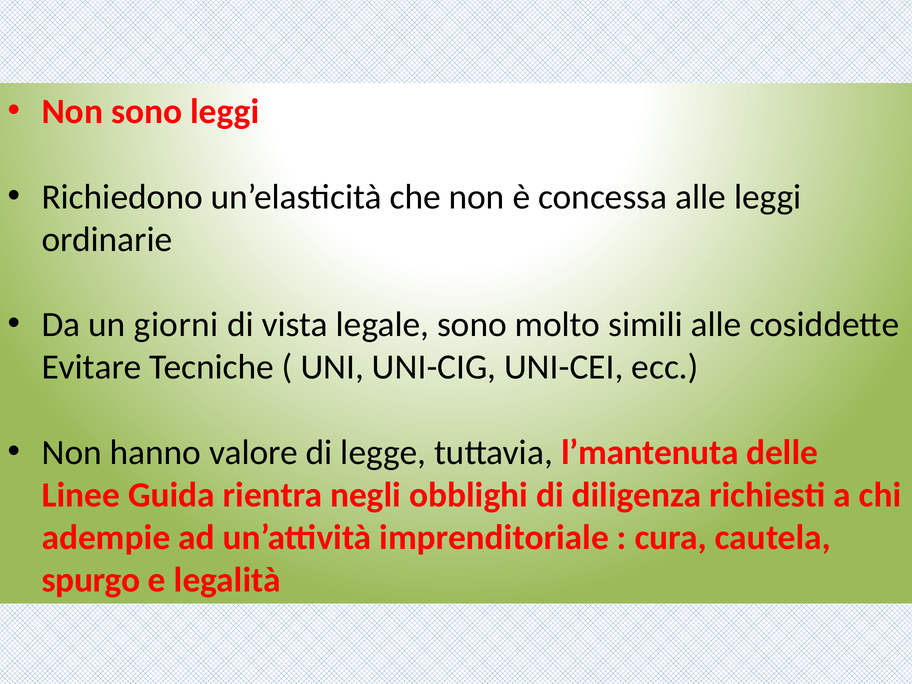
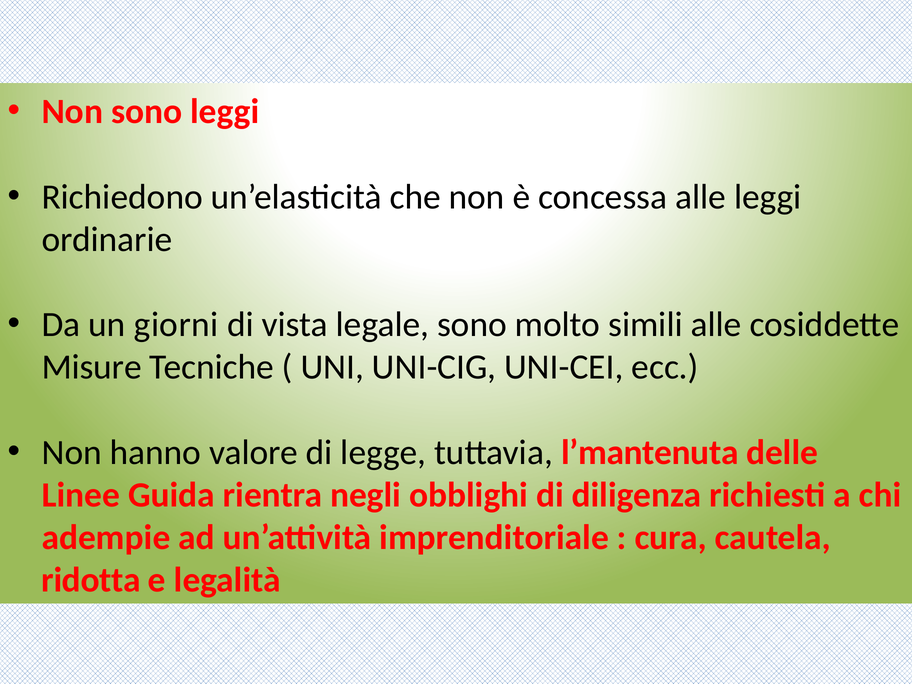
Evitare: Evitare -> Misure
spurgo: spurgo -> ridotta
